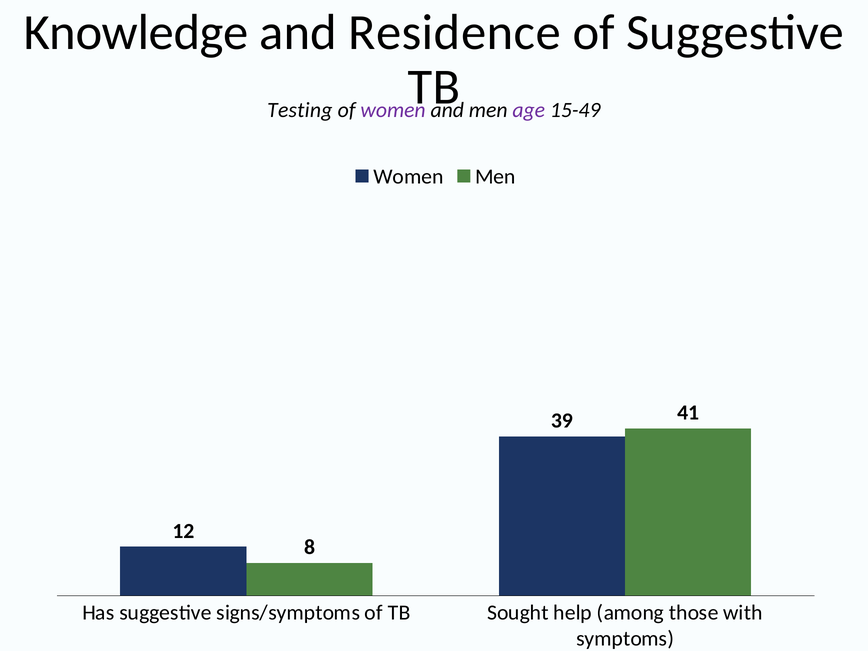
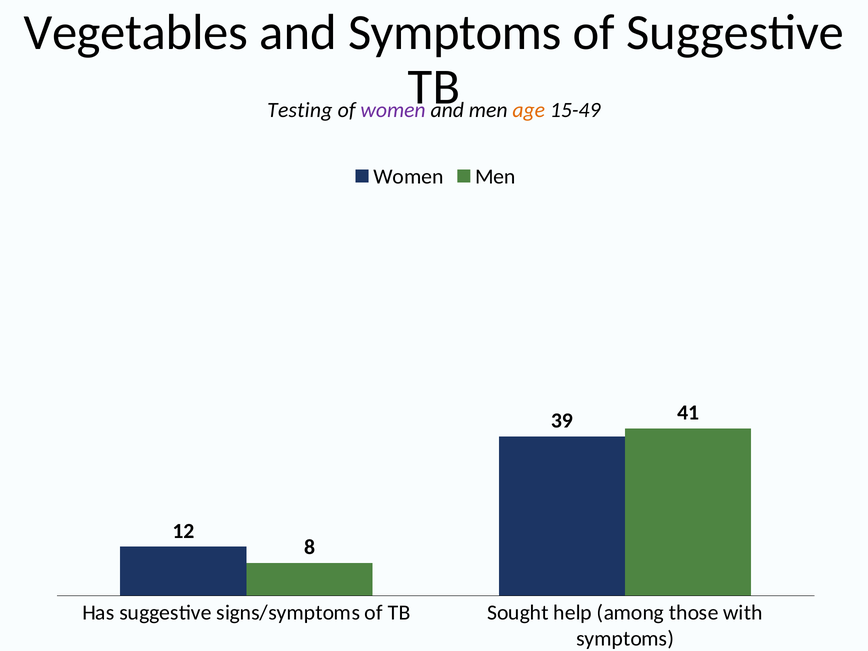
Knowledge: Knowledge -> Vegetables
and Residence: Residence -> Symptoms
age colour: purple -> orange
